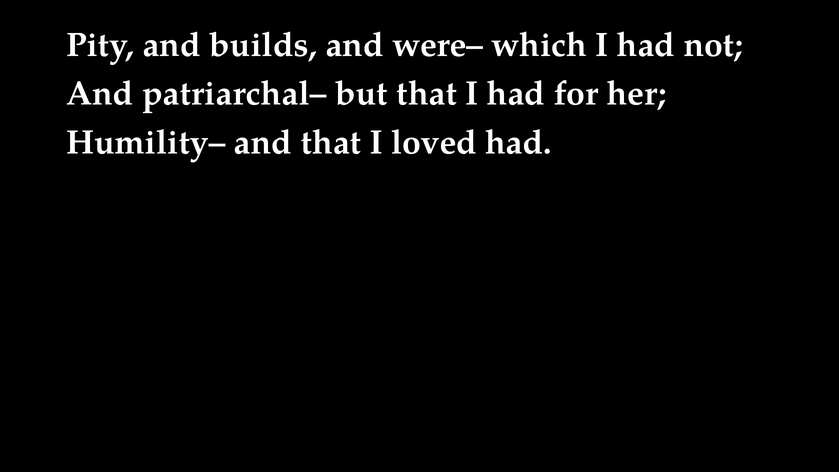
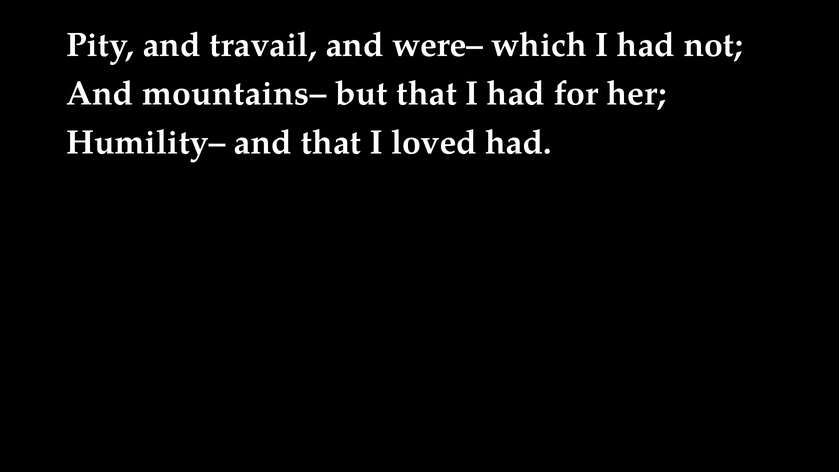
builds: builds -> travail
patriarchal–: patriarchal– -> mountains–
